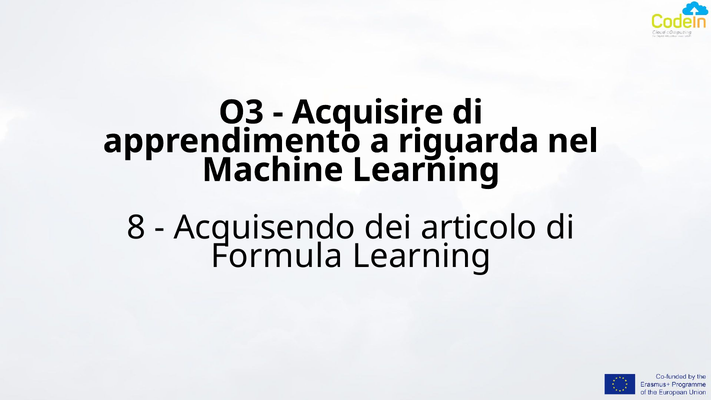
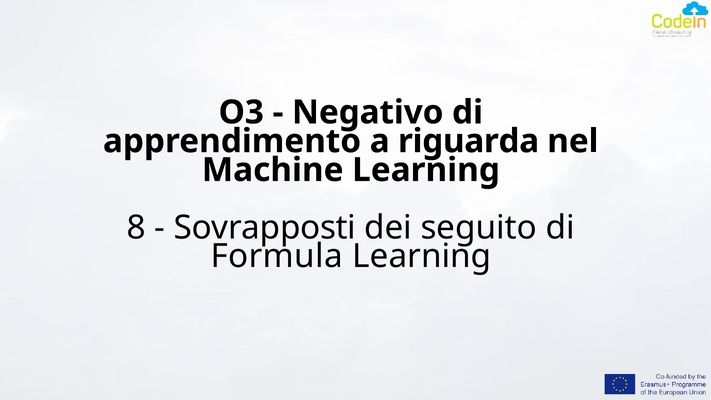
Acquisire: Acquisire -> Negativo
Acquisendo: Acquisendo -> Sovrapposti
articolo: articolo -> seguito
